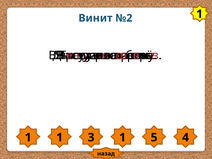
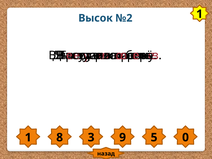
Винит: Винит -> Высок
1 1: 1 -> 8
3 1: 1 -> 9
4: 4 -> 0
